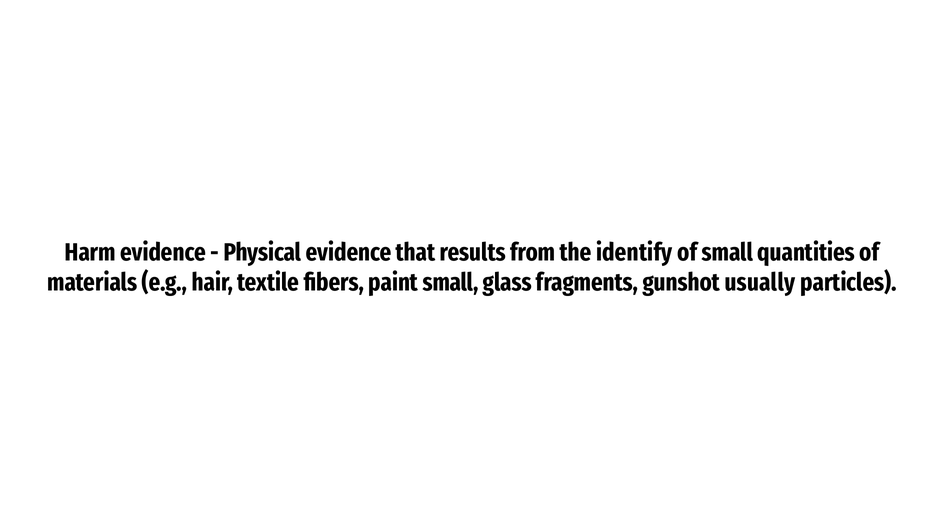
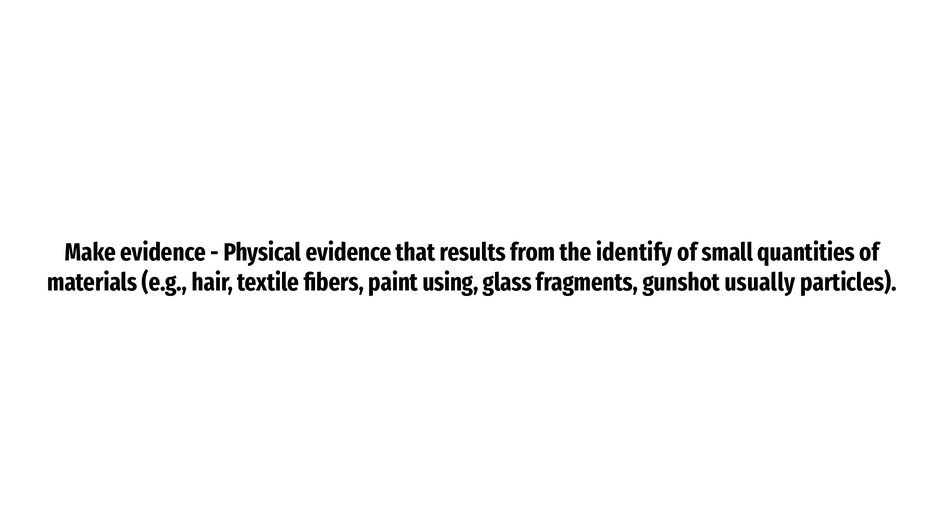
Harm: Harm -> Make
paint small: small -> using
